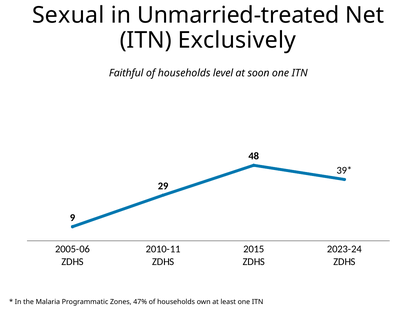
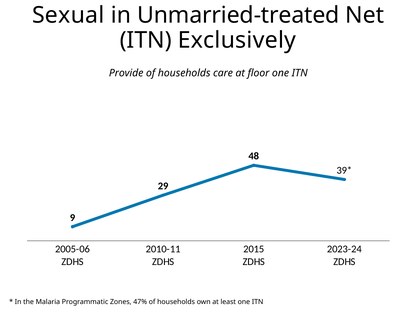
Faithful: Faithful -> Provide
level: level -> care
soon: soon -> floor
